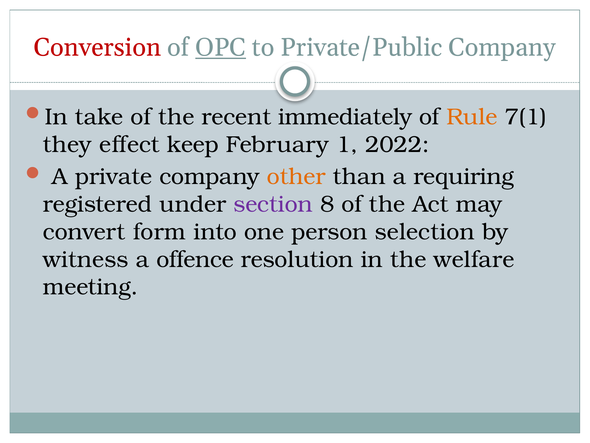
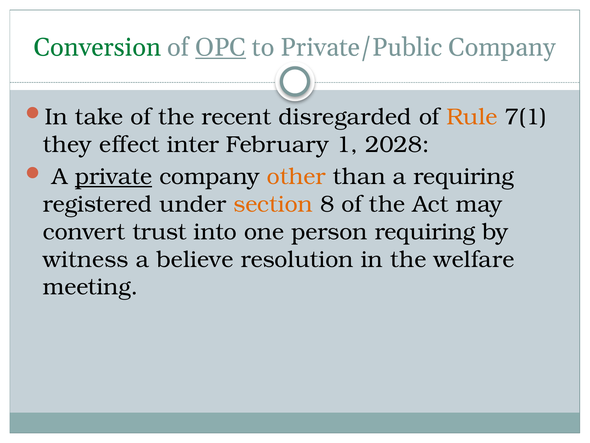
Conversion colour: red -> green
immediately: immediately -> disregarded
keep: keep -> inter
2022: 2022 -> 2028
private underline: none -> present
section colour: purple -> orange
form: form -> trust
person selection: selection -> requiring
offence: offence -> believe
